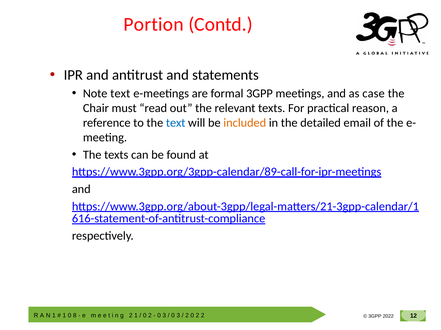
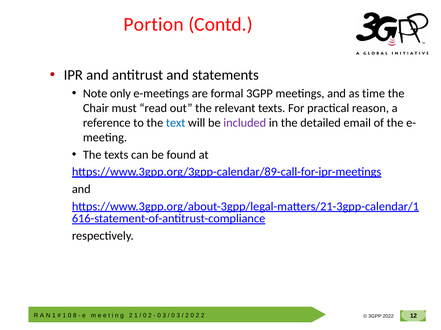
Note text: text -> only
case: case -> time
included colour: orange -> purple
